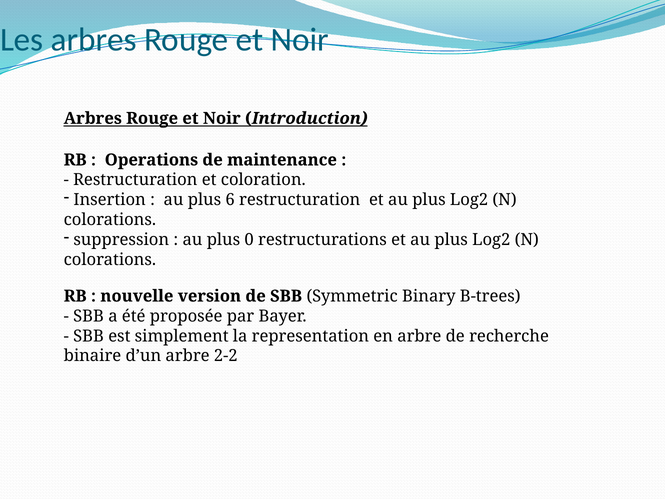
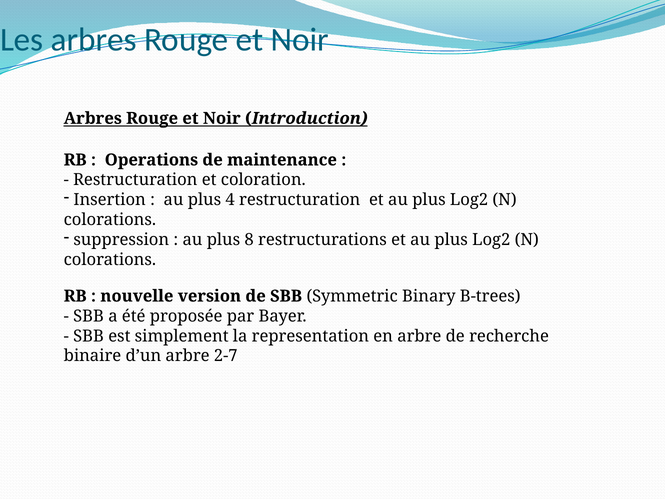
6: 6 -> 4
0: 0 -> 8
2-2: 2-2 -> 2-7
